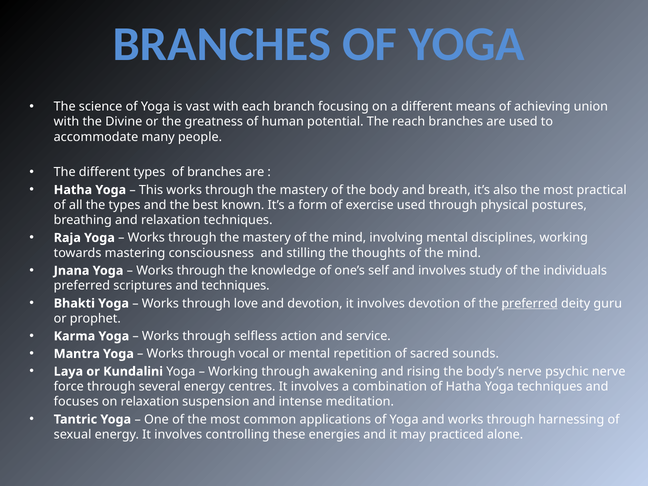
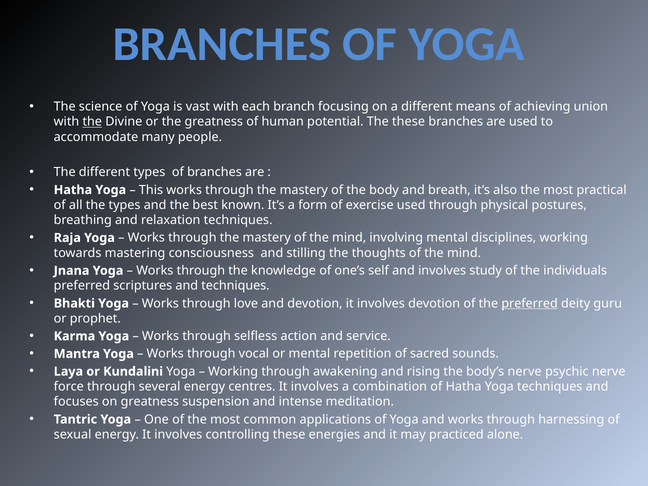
the at (92, 122) underline: none -> present
The reach: reach -> these
on relaxation: relaxation -> greatness
